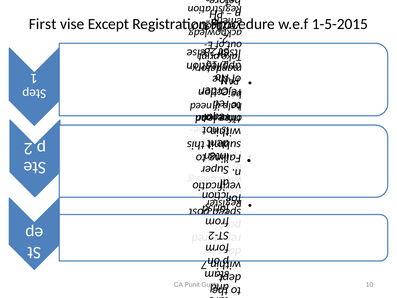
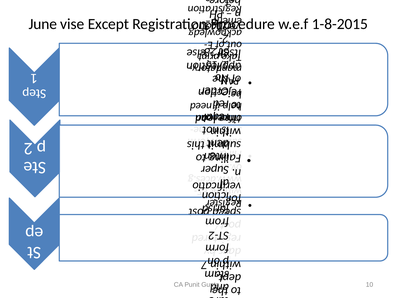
First: First -> June
1-5-2015: 1-5-2015 -> 1-8-2015
